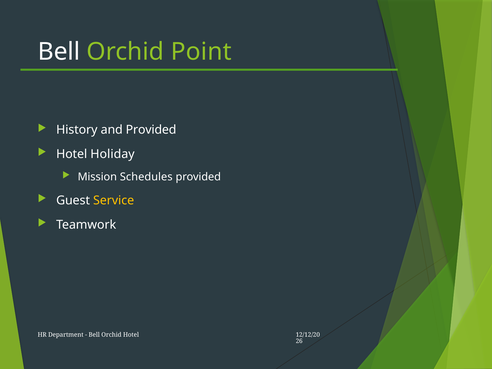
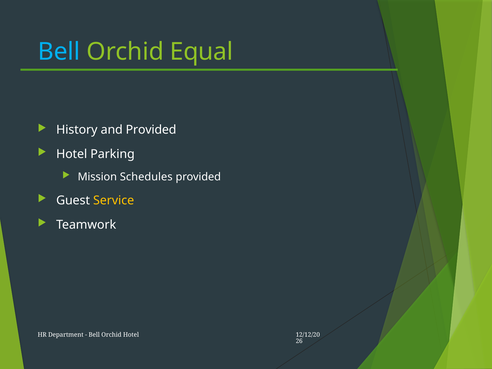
Bell at (59, 52) colour: white -> light blue
Point: Point -> Equal
Holiday: Holiday -> Parking
